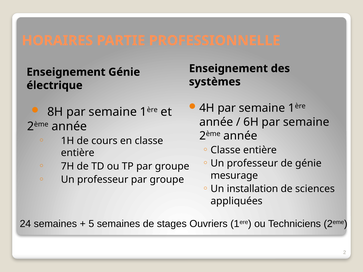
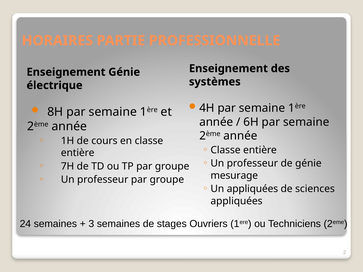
Un installation: installation -> appliquées
5: 5 -> 3
